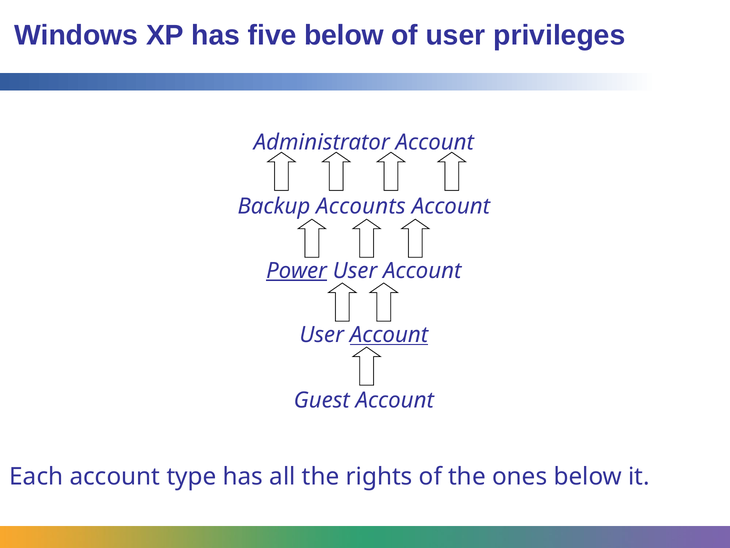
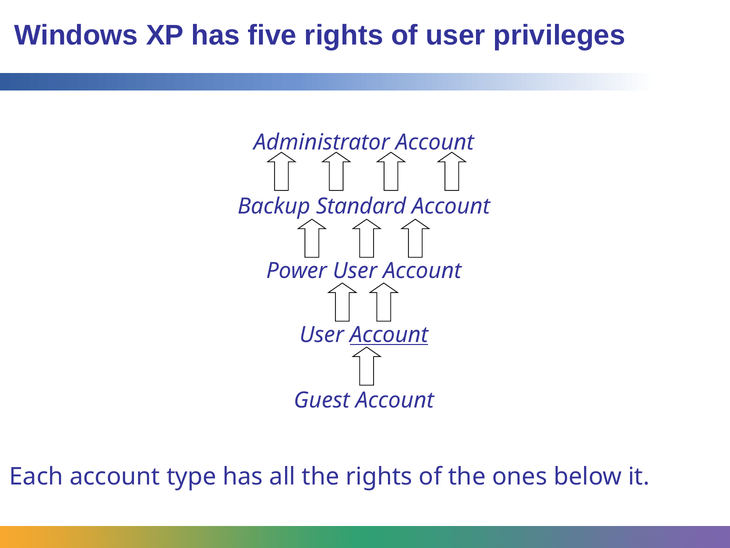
five below: below -> rights
Accounts: Accounts -> Standard
Power underline: present -> none
